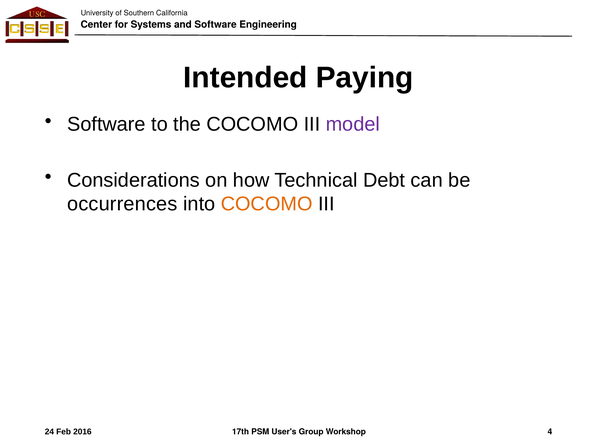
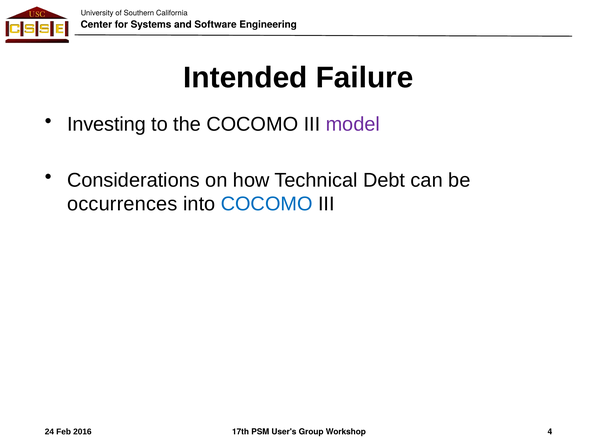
Paying: Paying -> Failure
Software at (106, 124): Software -> Investing
COCOMO at (267, 204) colour: orange -> blue
